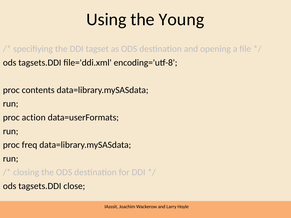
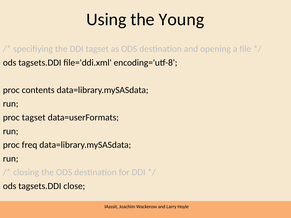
proc action: action -> tagset
